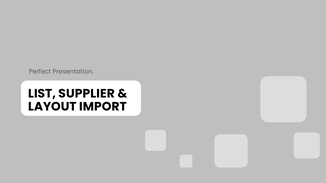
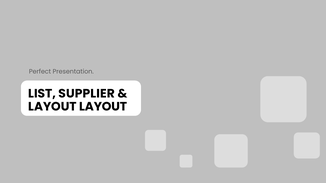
LAYOUT IMPORT: IMPORT -> LAYOUT
